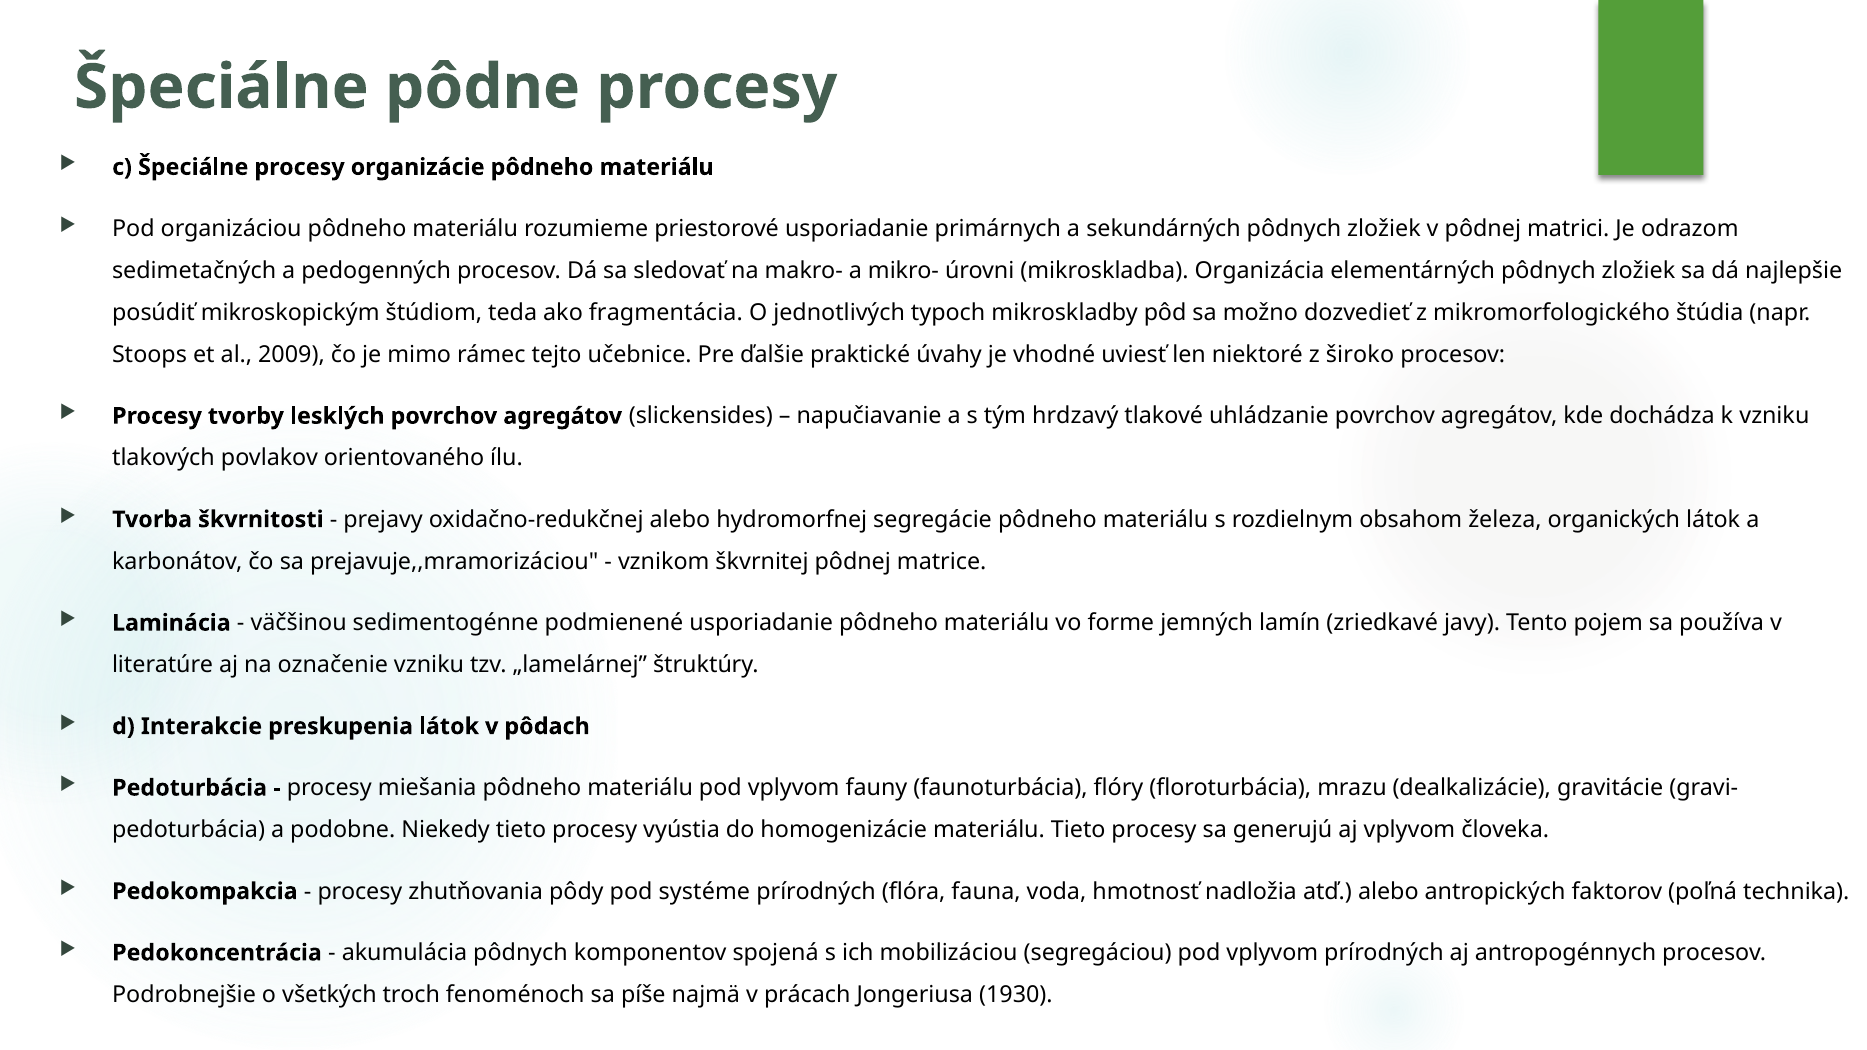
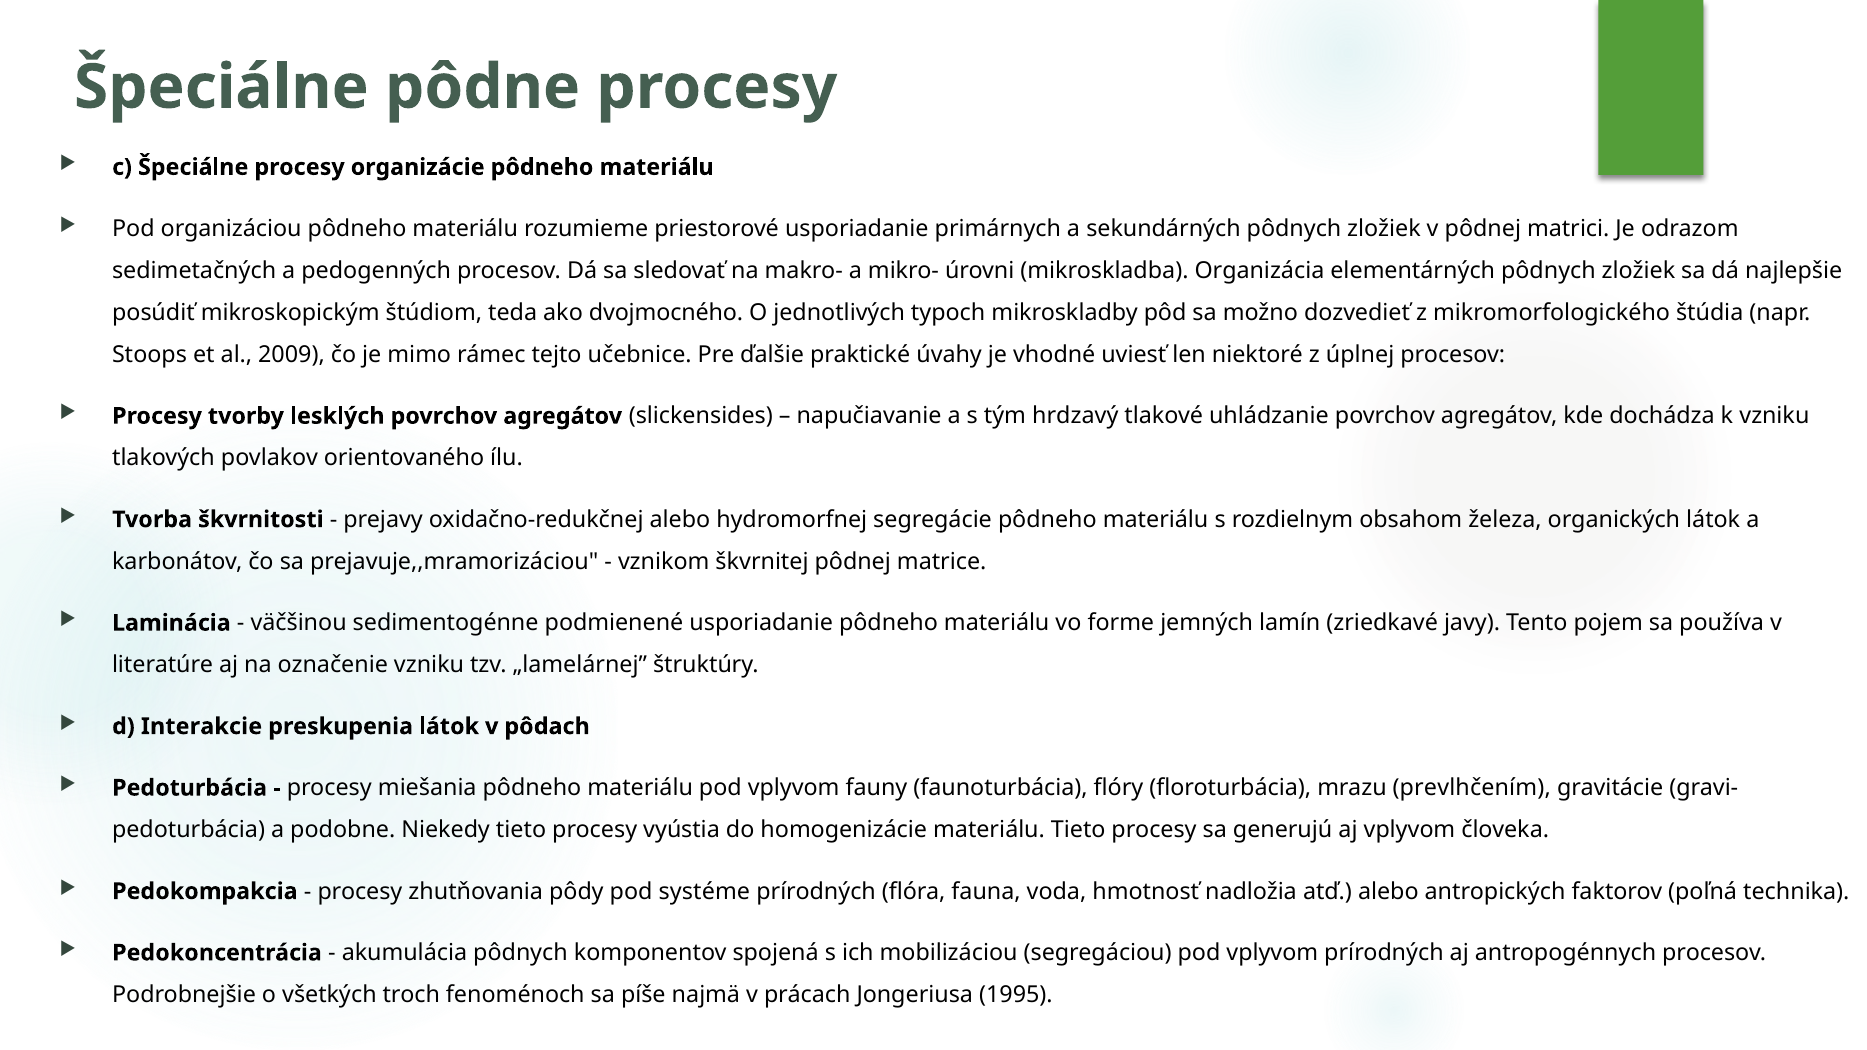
fragmentácia: fragmentácia -> dvojmocného
široko: široko -> úplnej
dealkalizácie: dealkalizácie -> prevlhčením
1930: 1930 -> 1995
